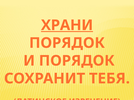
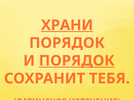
ПОРЯДОК at (77, 61) underline: none -> present
